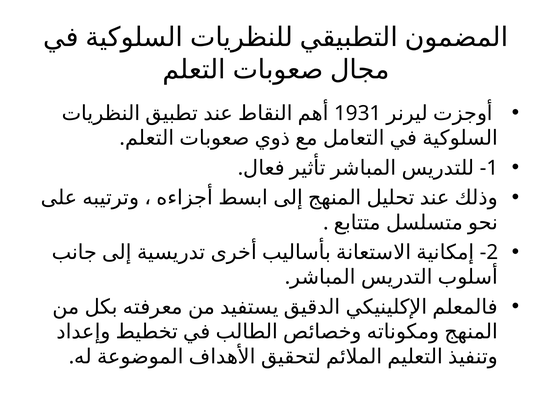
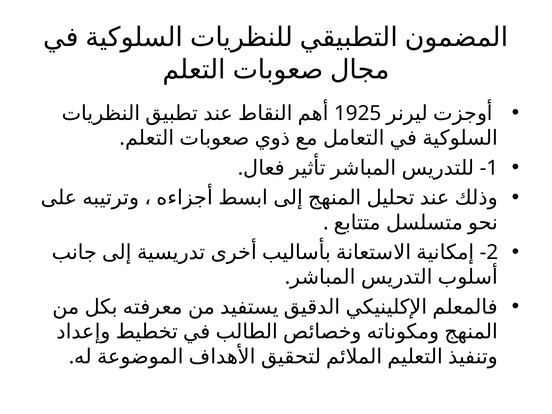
1931: 1931 -> 1925
